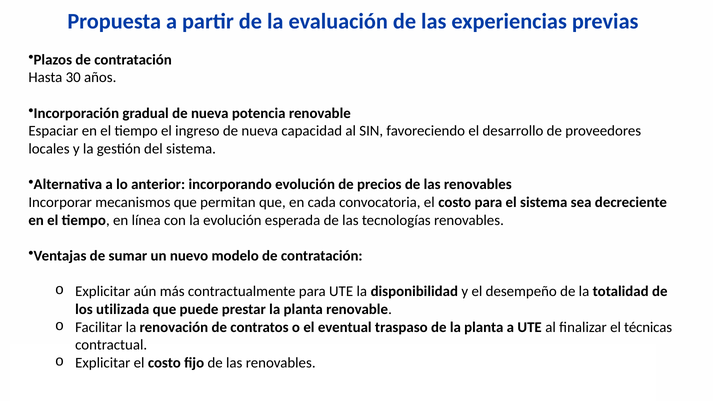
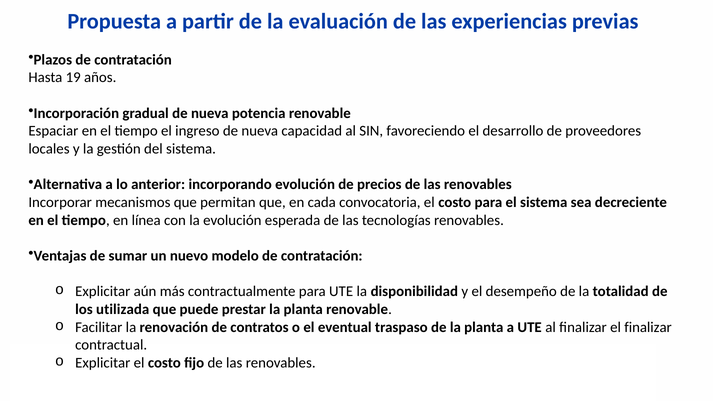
30: 30 -> 19
el técnicas: técnicas -> finalizar
